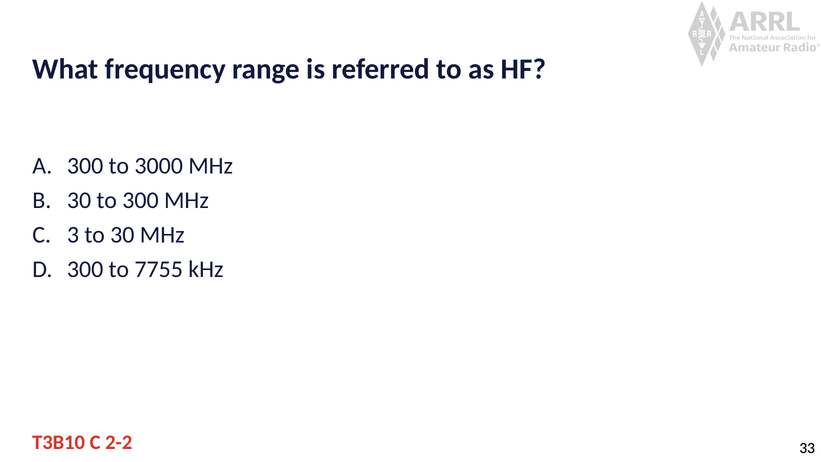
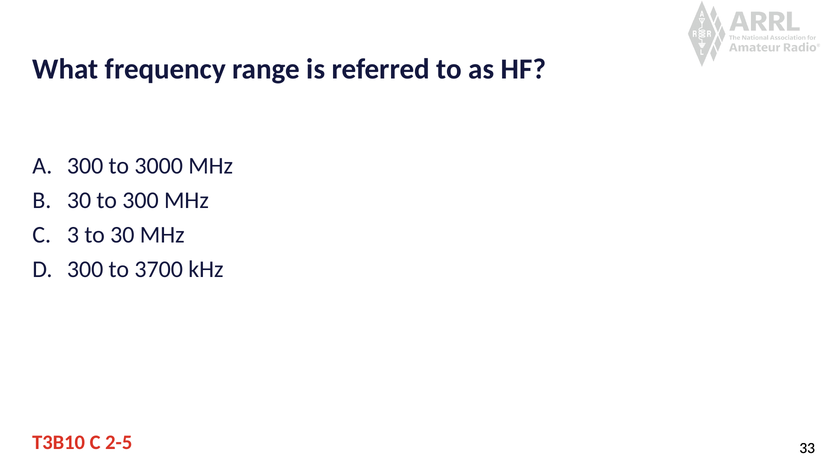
7755: 7755 -> 3700
2-2: 2-2 -> 2-5
